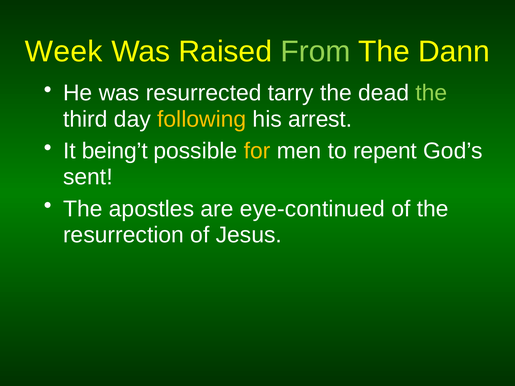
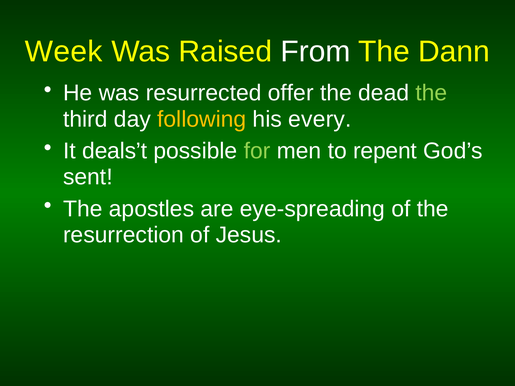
From colour: light green -> white
tarry: tarry -> offer
arrest: arrest -> every
being’t: being’t -> deals’t
for colour: yellow -> light green
eye-continued: eye-continued -> eye-spreading
